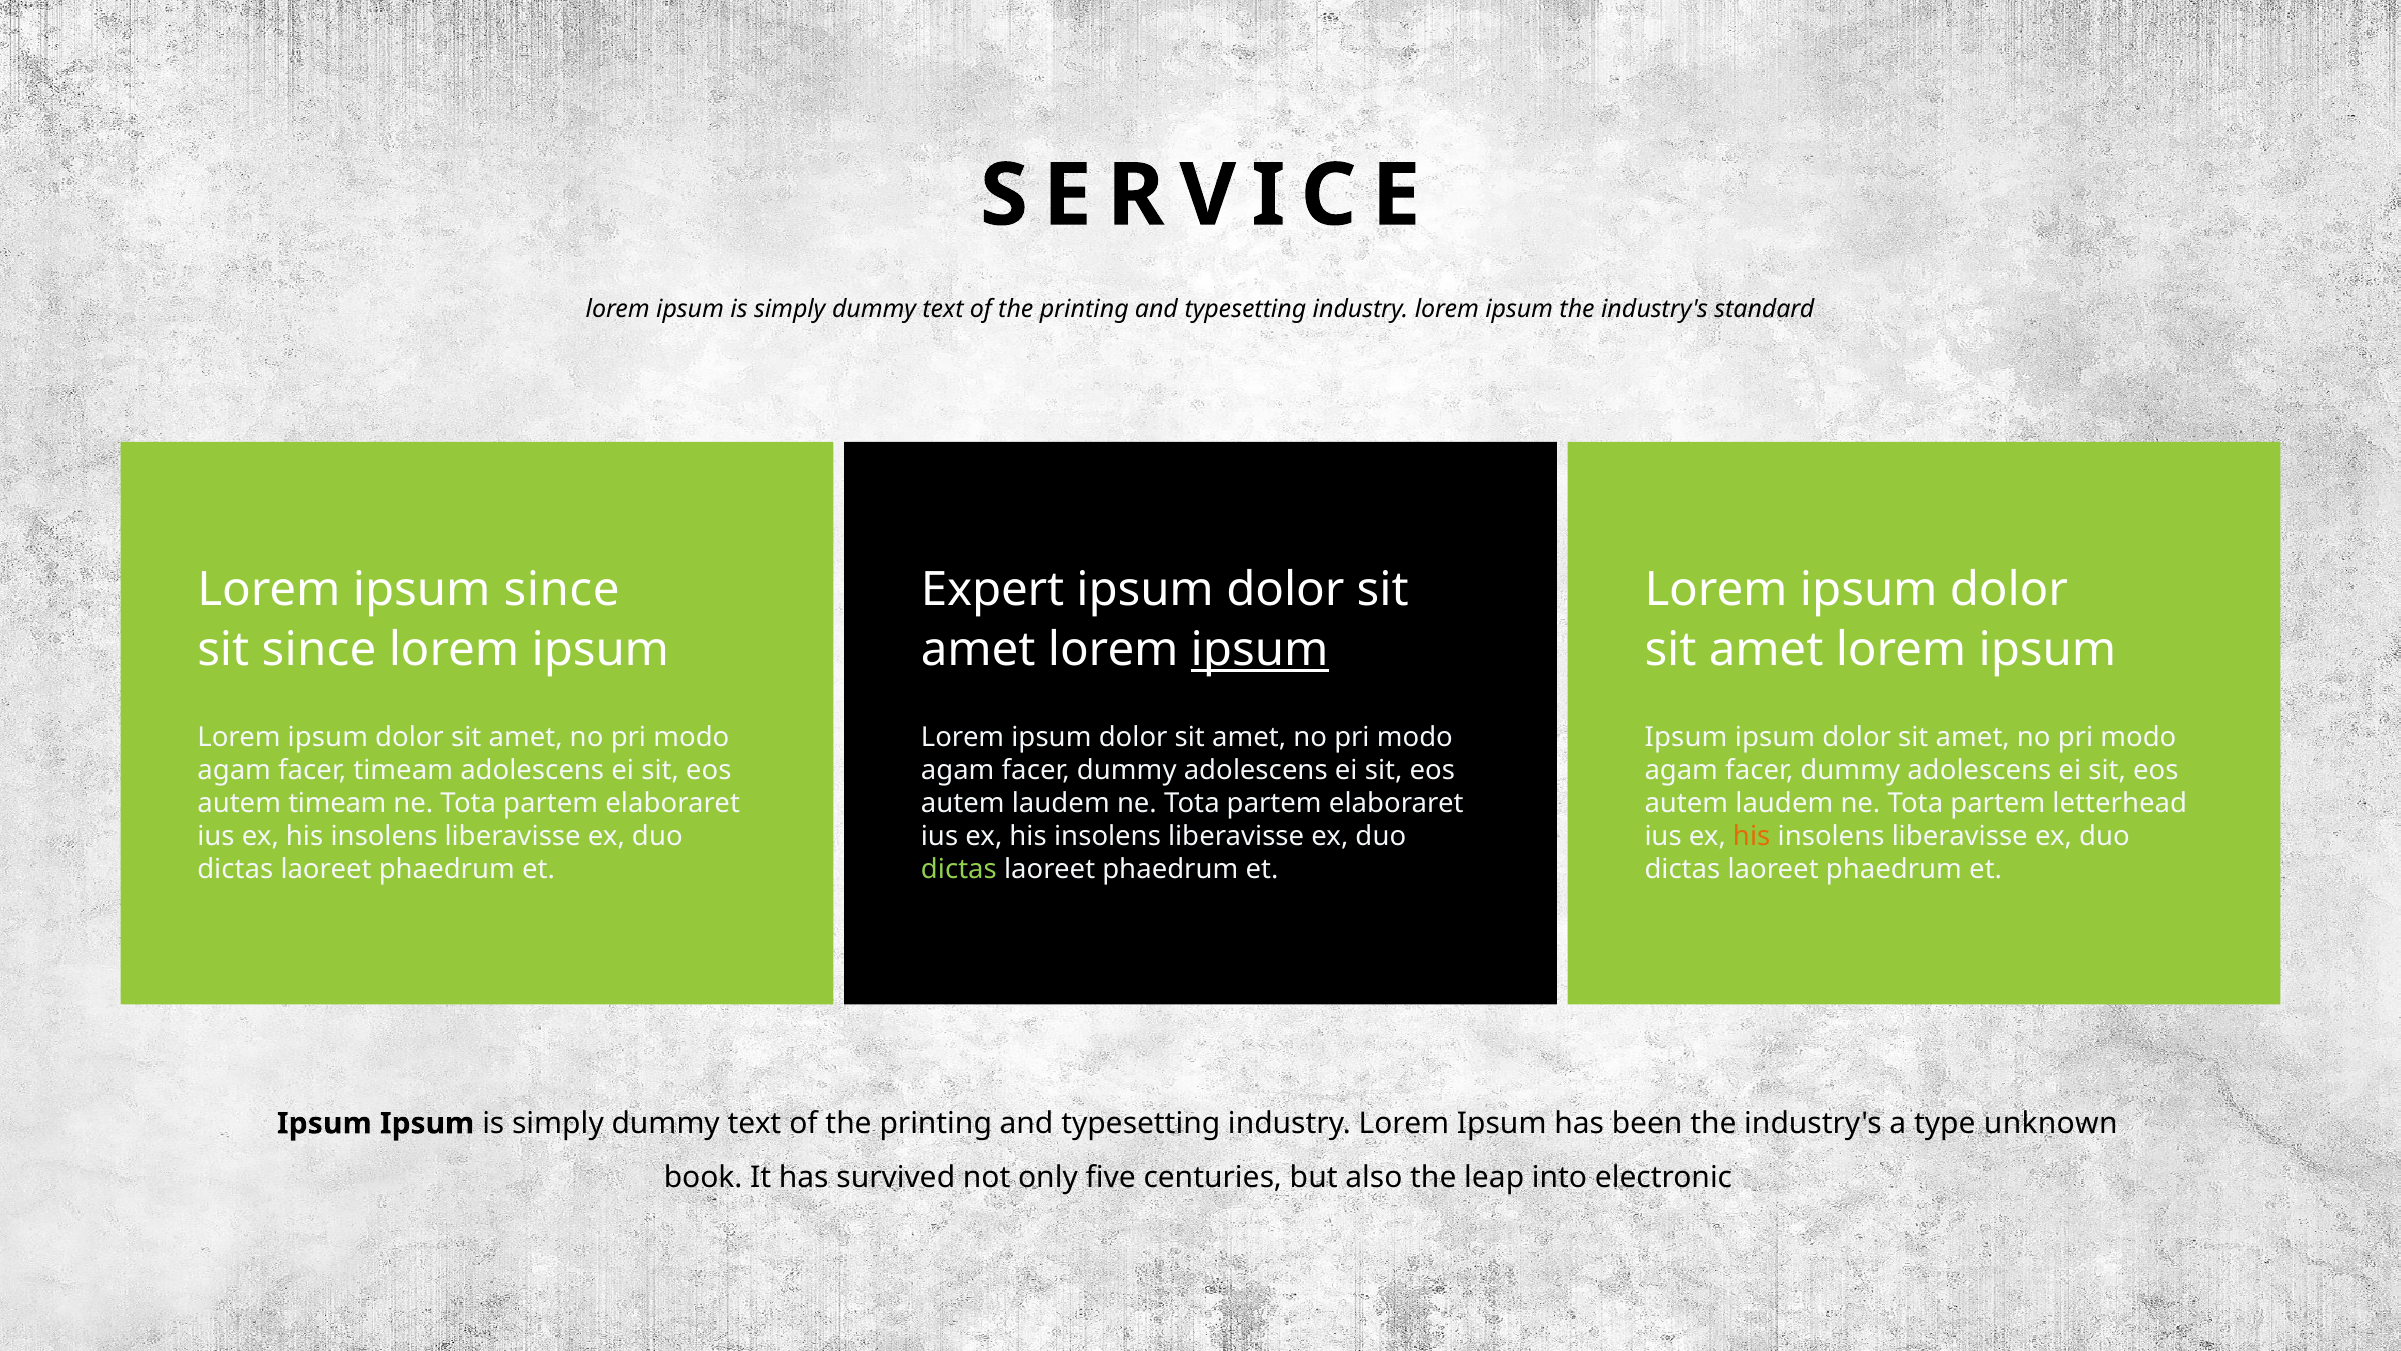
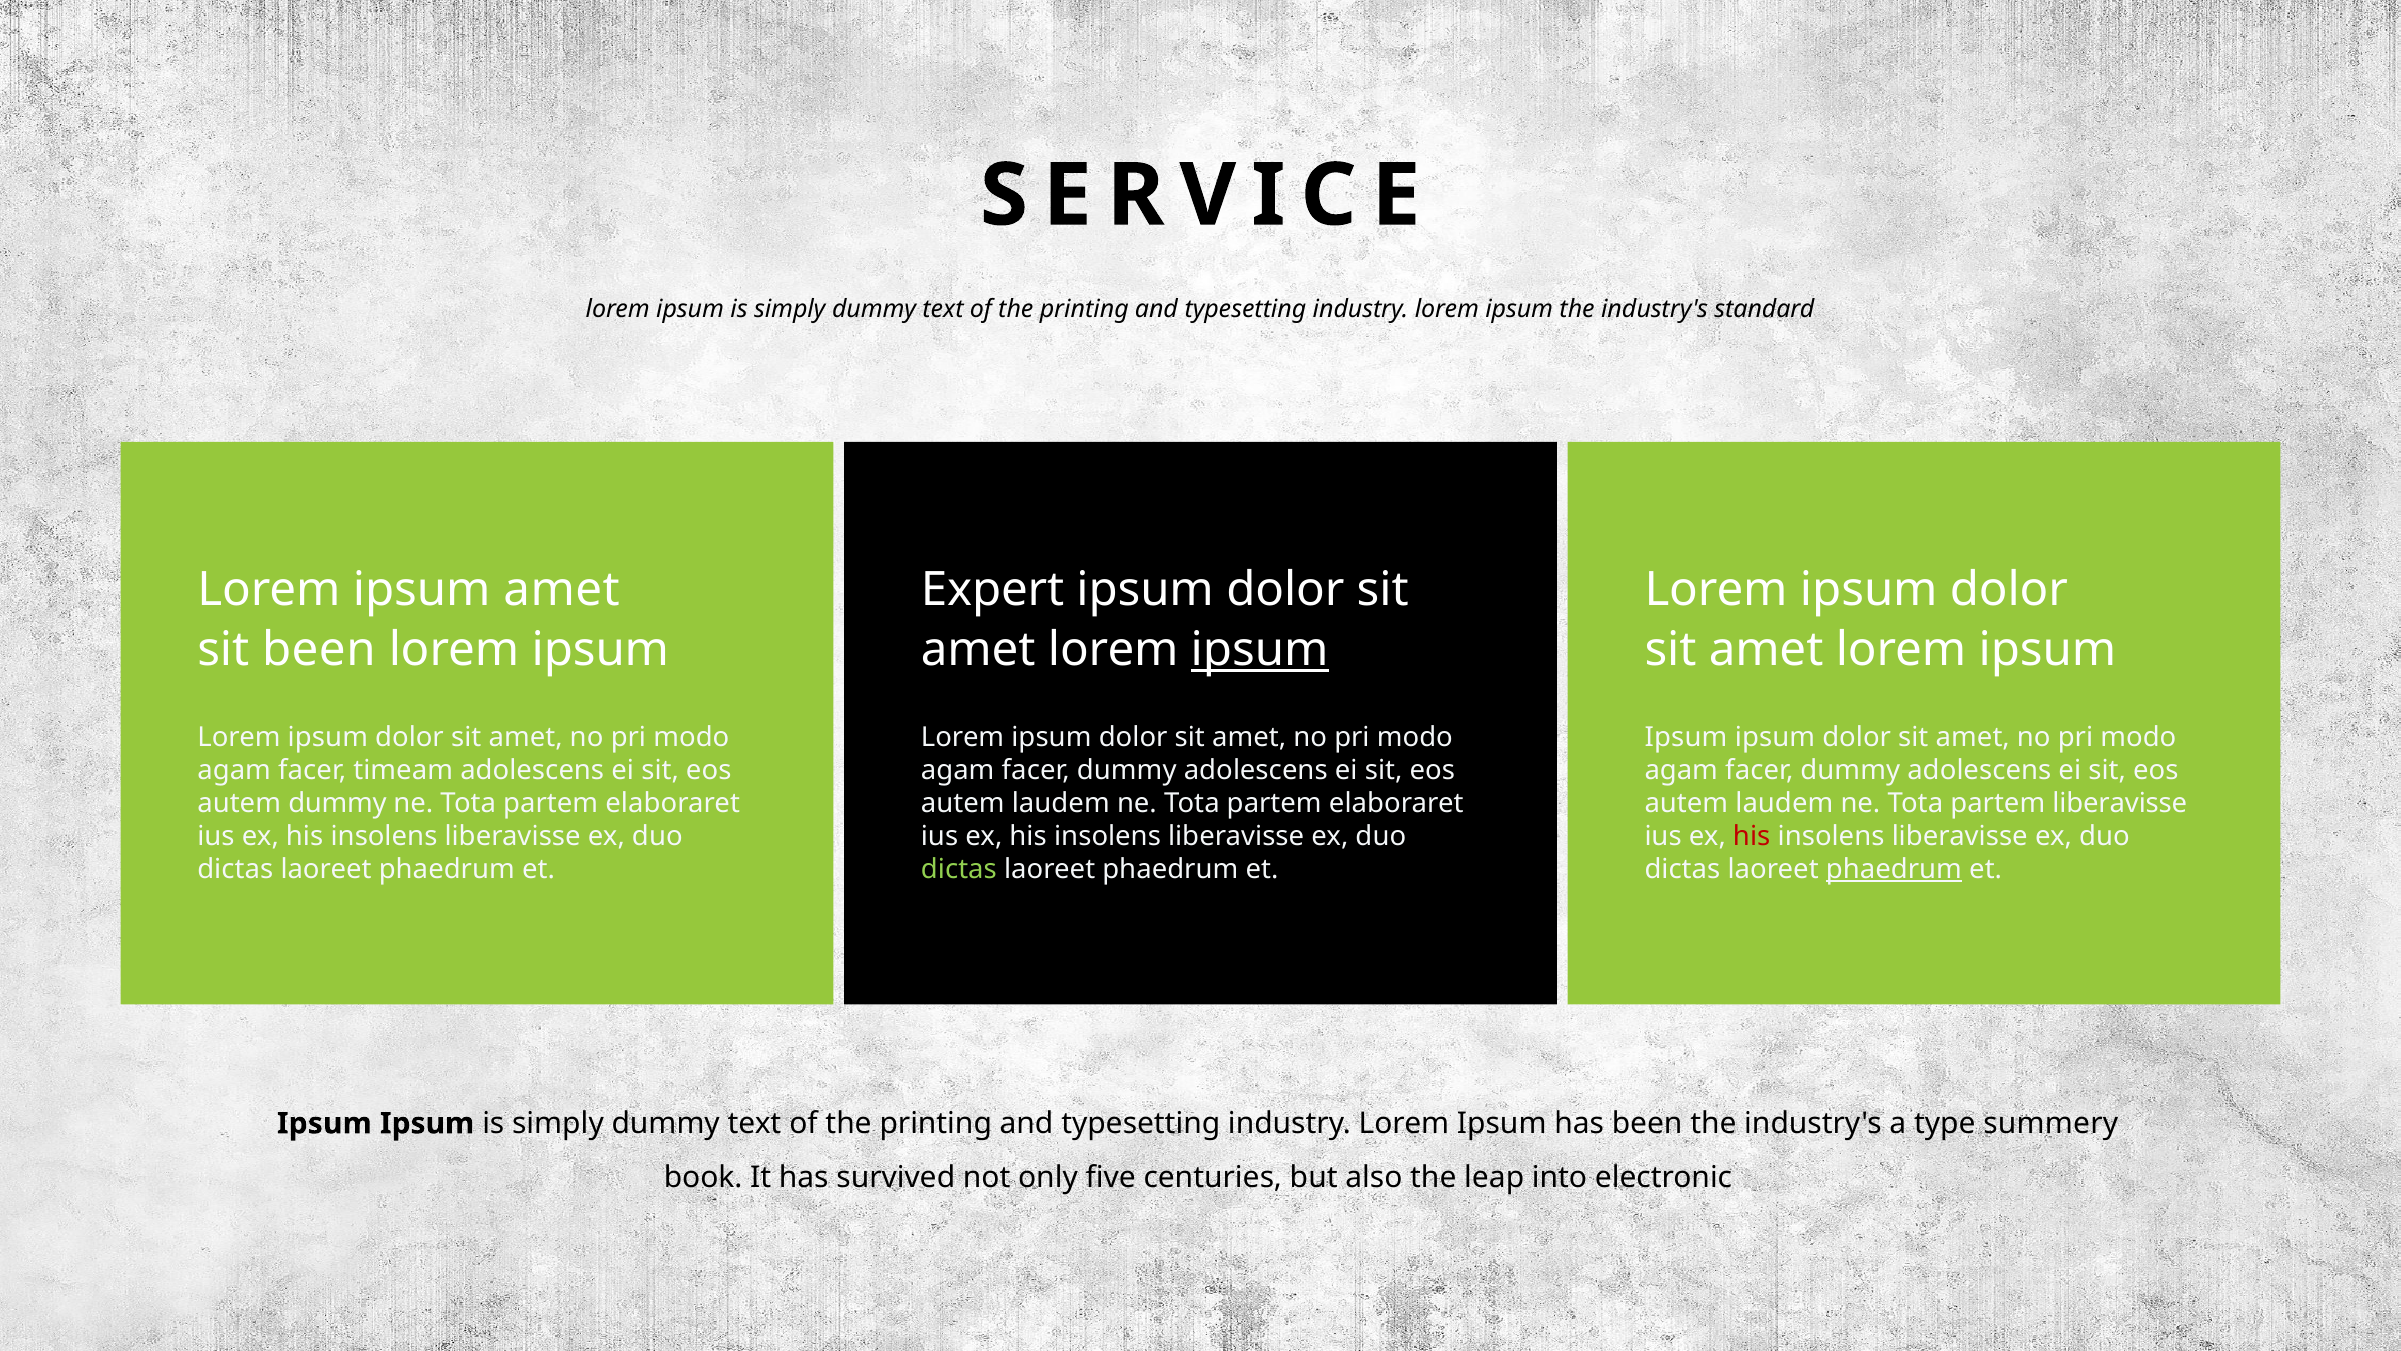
ipsum since: since -> amet
sit since: since -> been
autem timeam: timeam -> dummy
partem letterhead: letterhead -> liberavisse
his at (1752, 836) colour: orange -> red
phaedrum at (1894, 869) underline: none -> present
unknown: unknown -> summery
